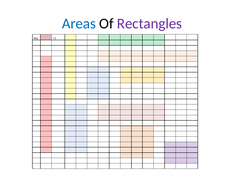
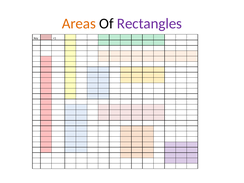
Areas colour: blue -> orange
